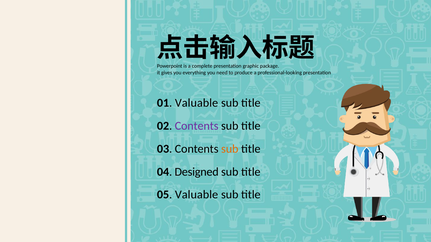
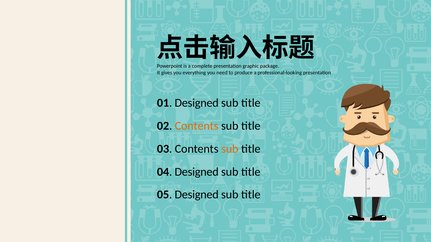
01 Valuable: Valuable -> Designed
Contents at (197, 126) colour: purple -> orange
05 Valuable: Valuable -> Designed
